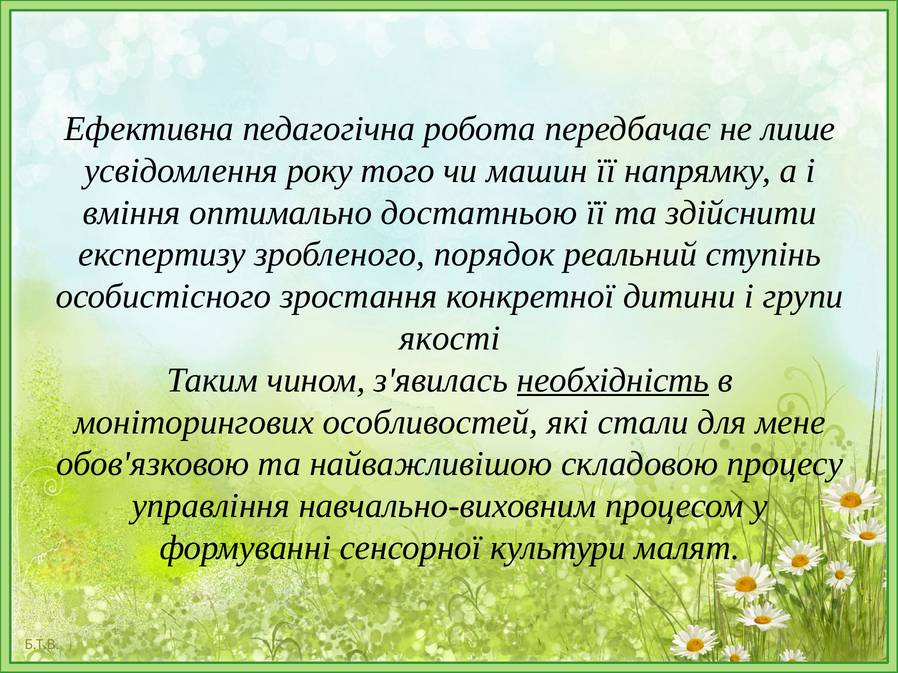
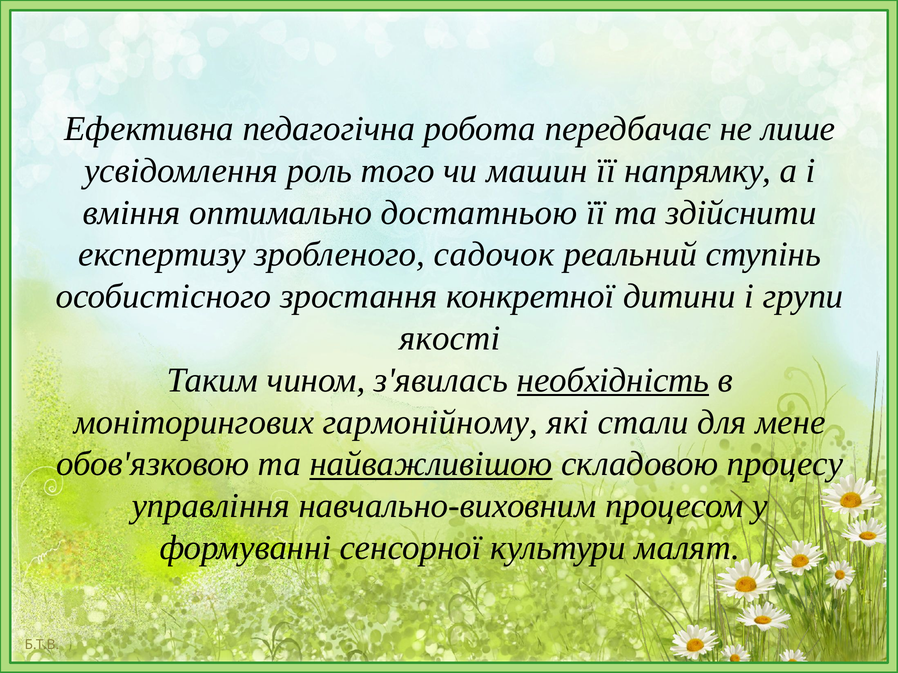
року: року -> роль
порядок: порядок -> садочок
особливостей: особливостей -> гармонійному
найважливішою underline: none -> present
